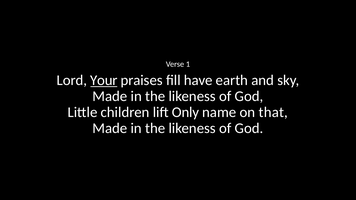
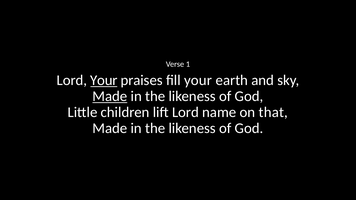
fill have: have -> your
Made at (110, 96) underline: none -> present
lift Only: Only -> Lord
